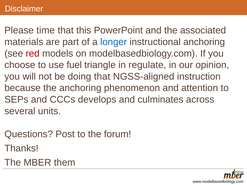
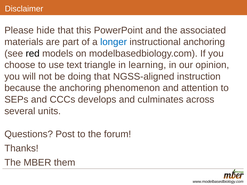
time: time -> hide
red colour: red -> black
fuel: fuel -> text
regulate: regulate -> learning
